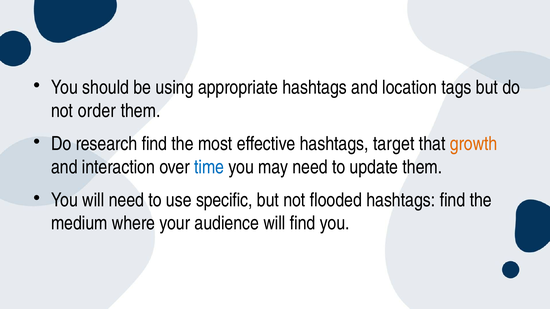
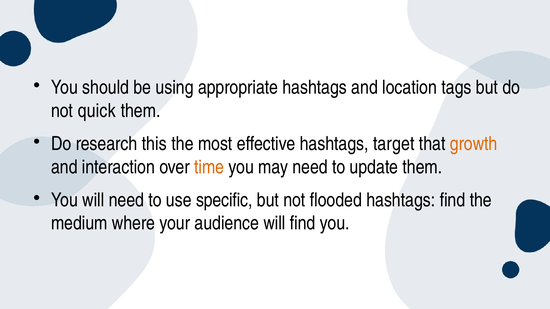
order: order -> quick
research find: find -> this
time colour: blue -> orange
